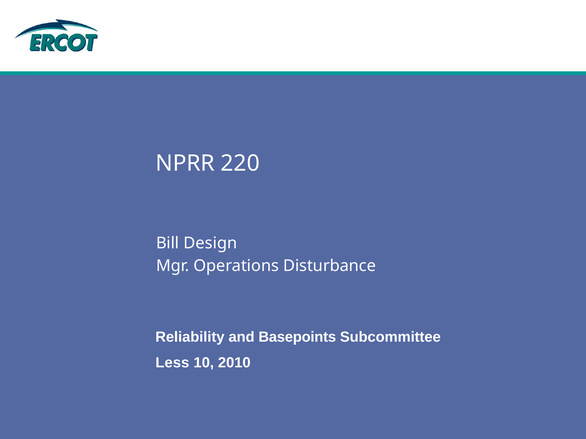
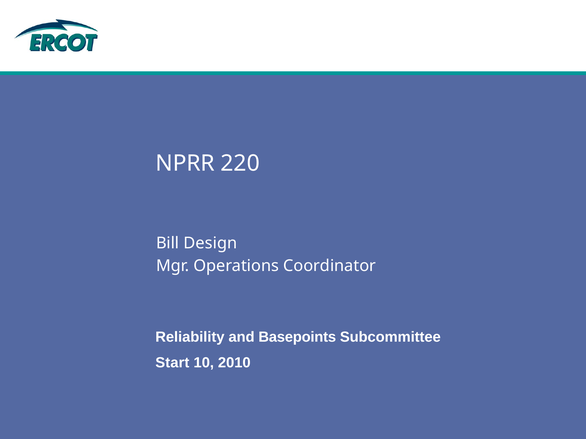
Disturbance: Disturbance -> Coordinator
Less: Less -> Start
